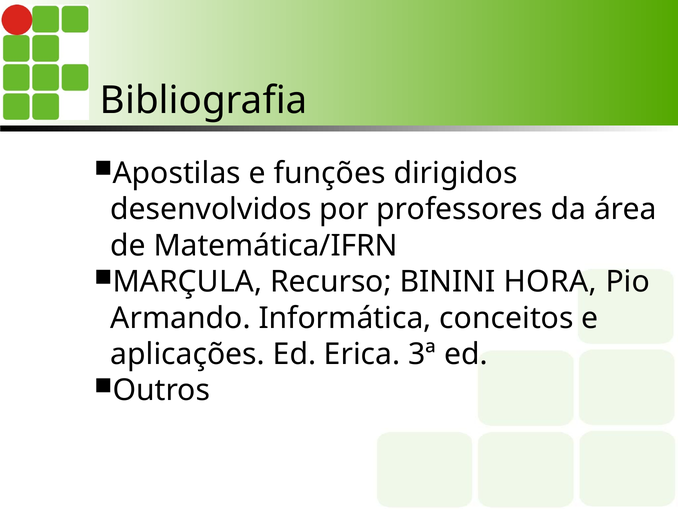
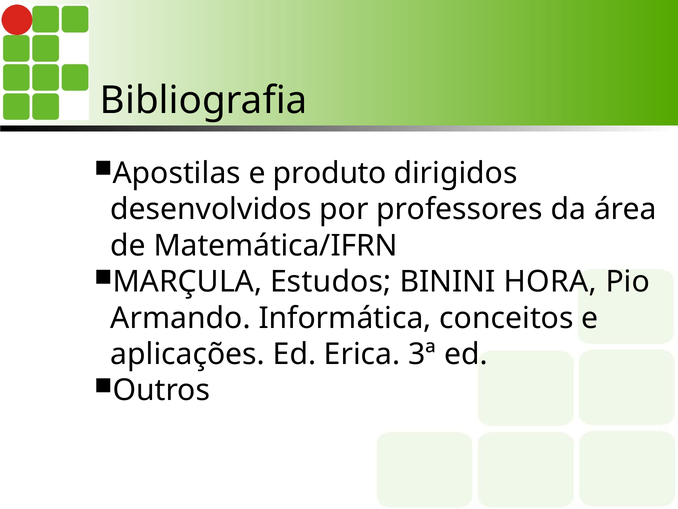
funções: funções -> produto
Recurso: Recurso -> Estudos
